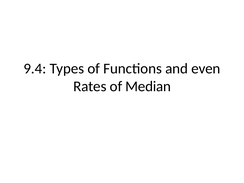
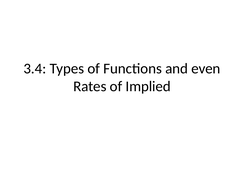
9.4: 9.4 -> 3.4
Median: Median -> Implied
